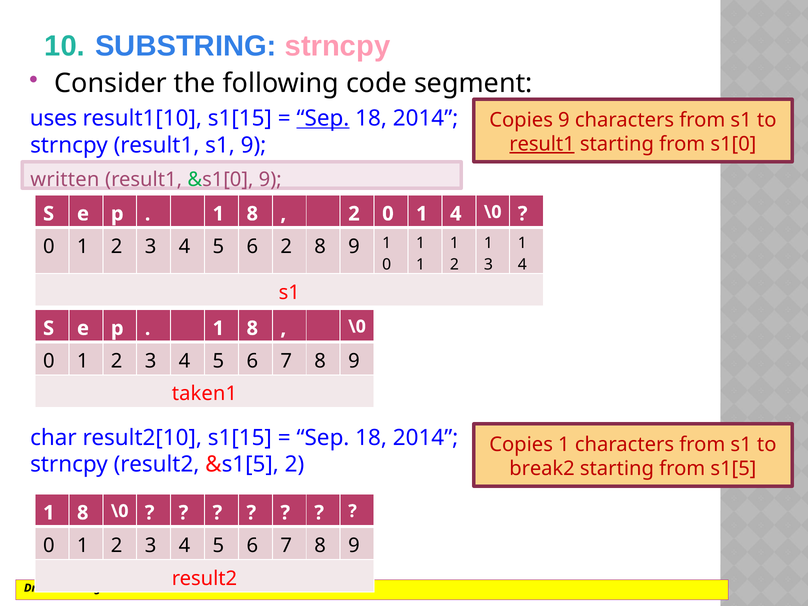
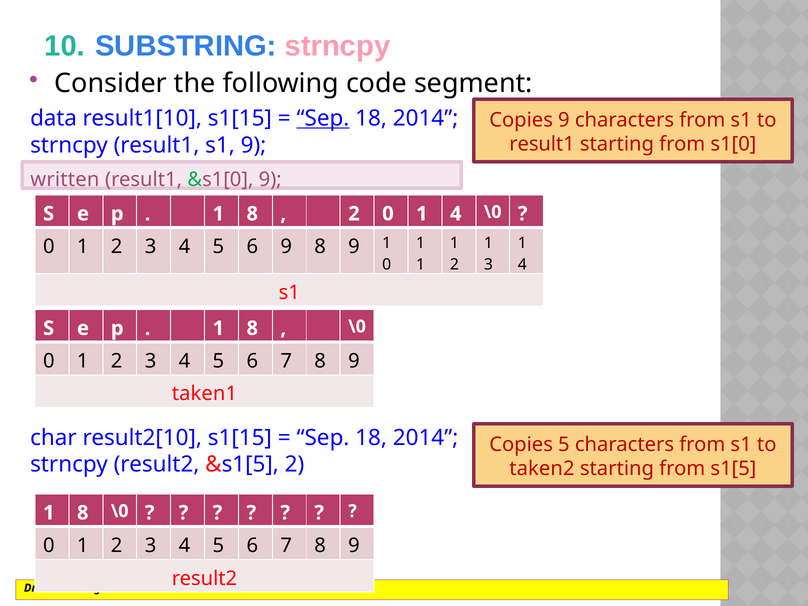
uses: uses -> data
result1 at (542, 144) underline: present -> none
6 2: 2 -> 9
Copies 1: 1 -> 5
break2: break2 -> taken2
